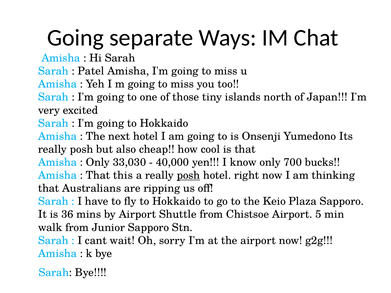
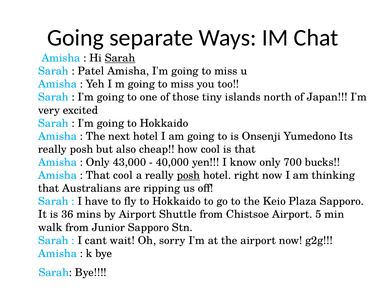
Sarah at (120, 58) underline: none -> present
33,030: 33,030 -> 43,000
That this: this -> cool
